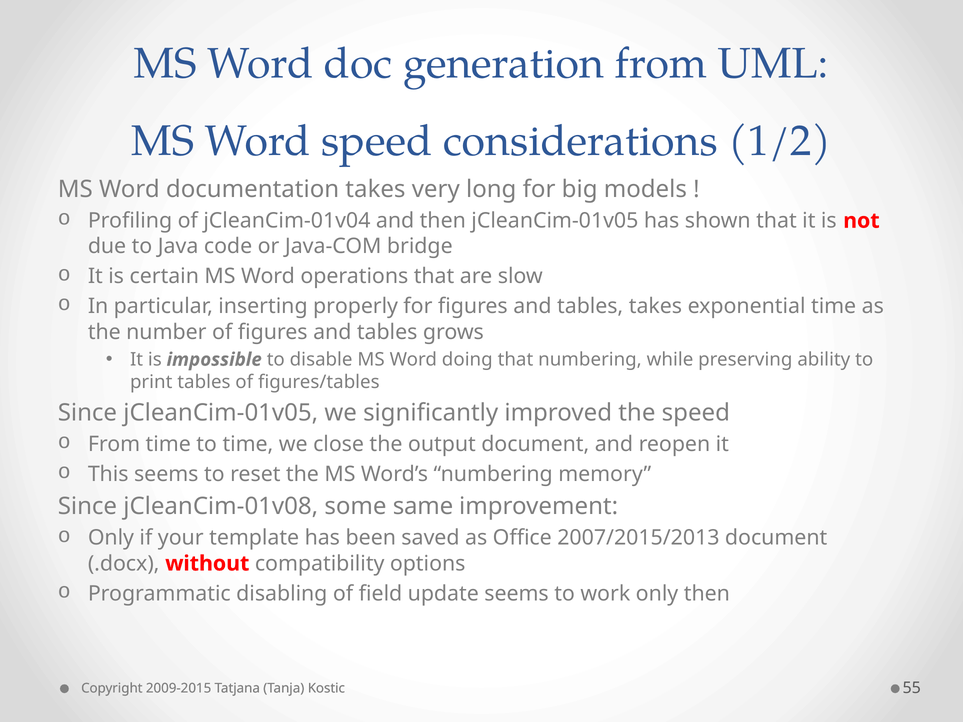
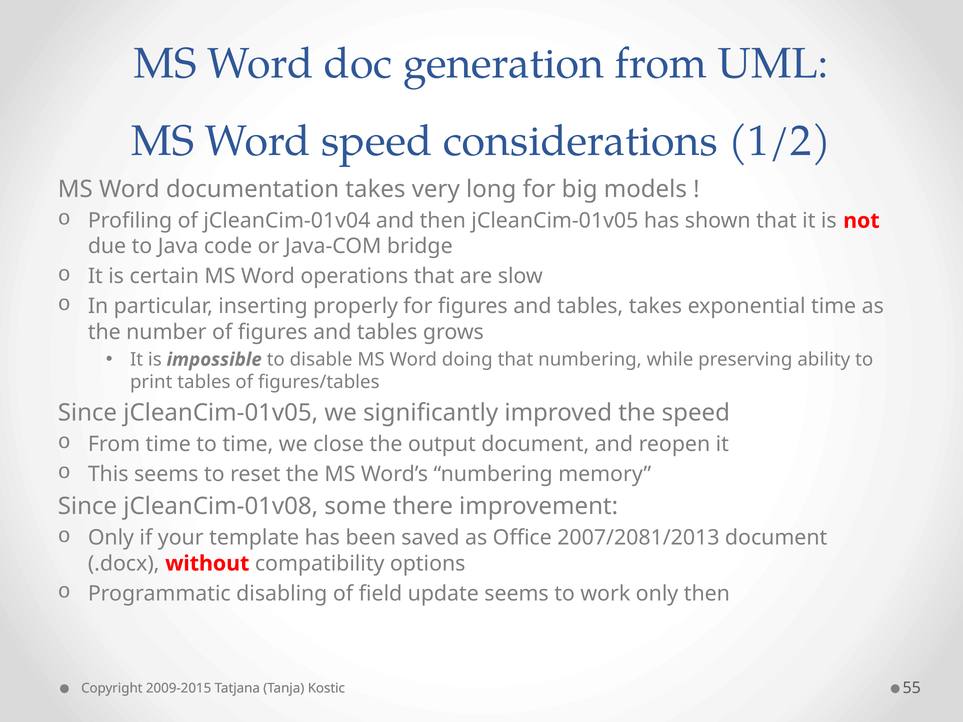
same: same -> there
2007/2015/2013: 2007/2015/2013 -> 2007/2081/2013
